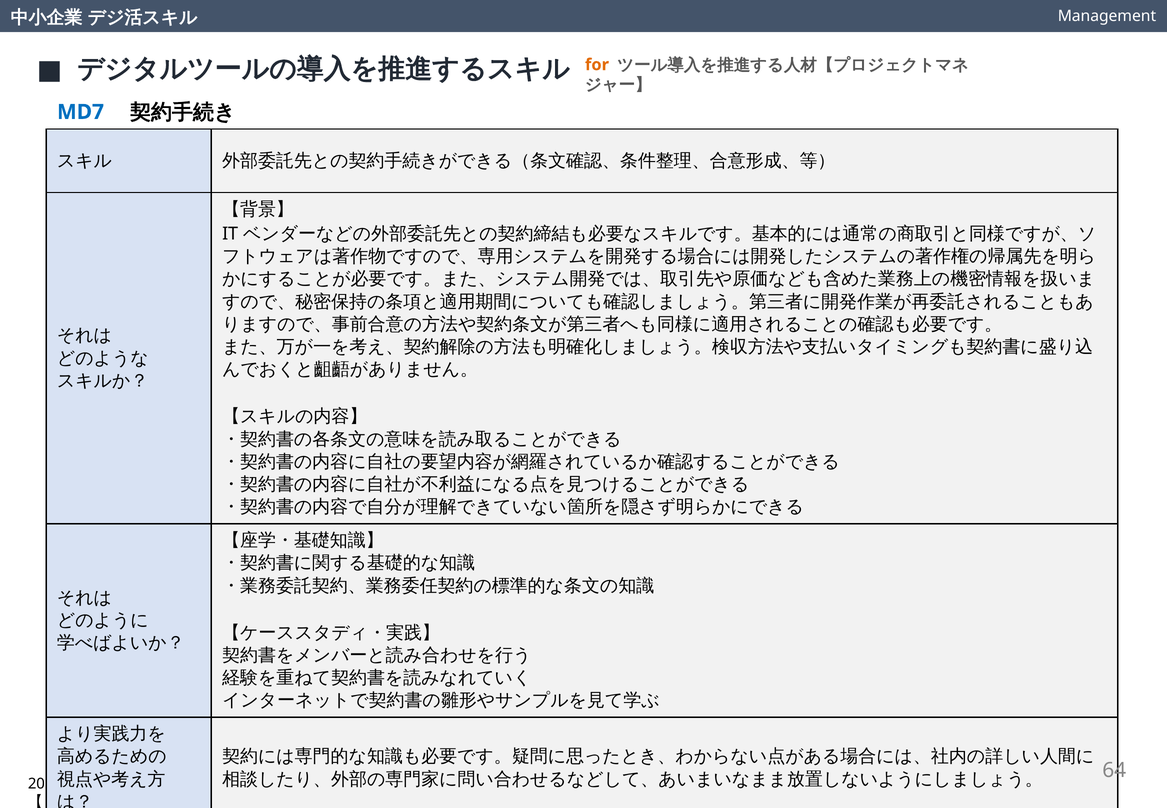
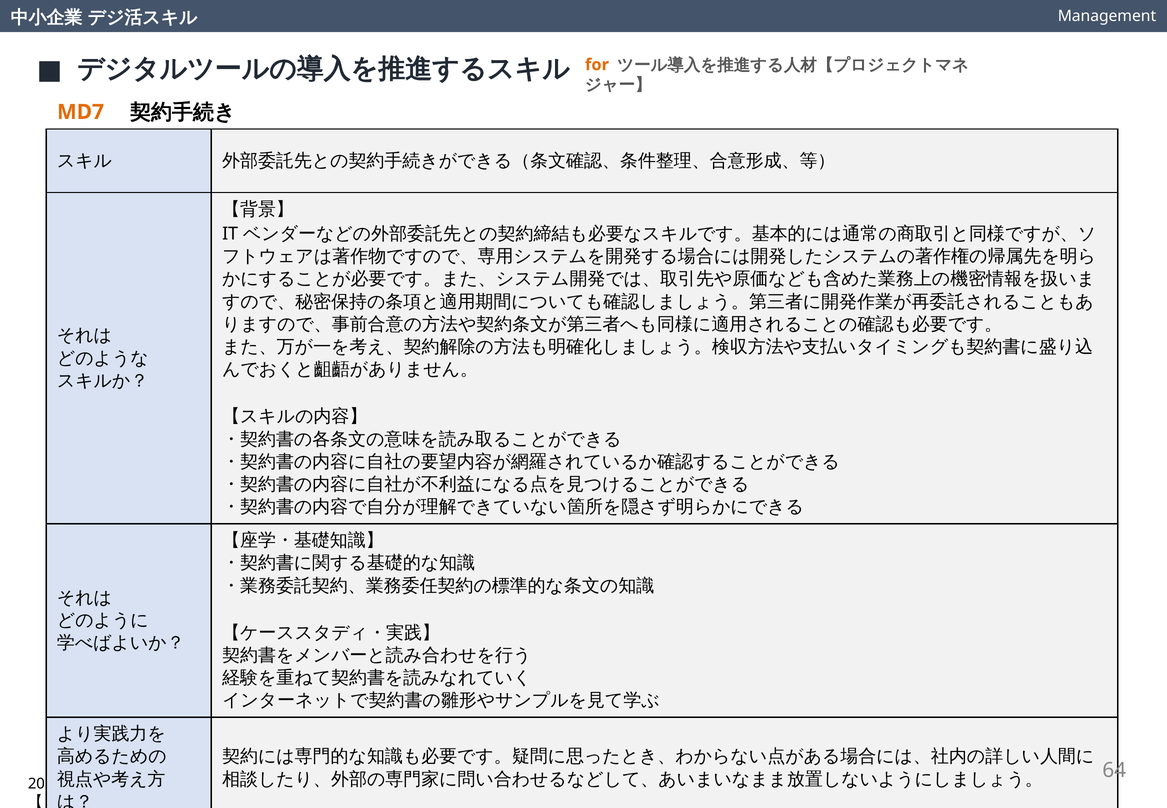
MD7 colour: blue -> orange
